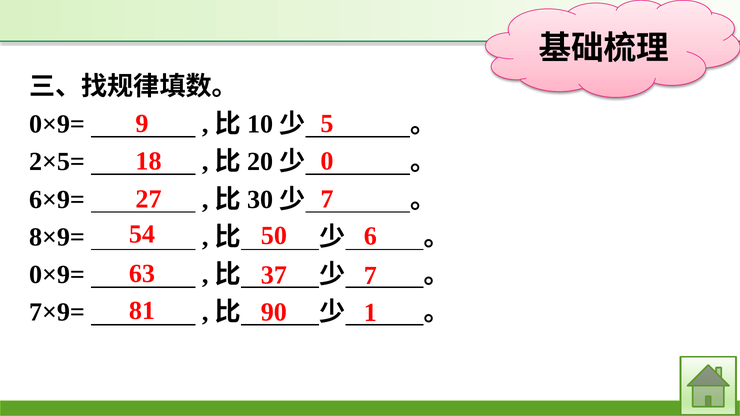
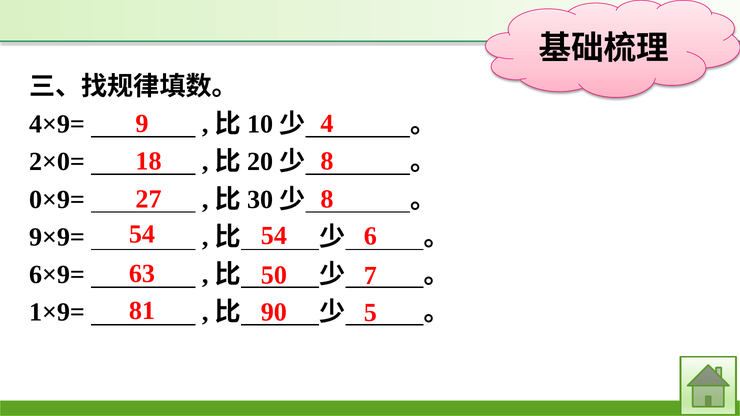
5: 5 -> 4
0×9= at (57, 124): 0×9= -> 4×9=
18 0: 0 -> 8
2×5=: 2×5= -> 2×0=
27 7: 7 -> 8
6×9=: 6×9= -> 0×9=
54 50: 50 -> 54
8×9=: 8×9= -> 9×9=
37: 37 -> 50
0×9= at (57, 275): 0×9= -> 6×9=
1: 1 -> 5
7×9=: 7×9= -> 1×9=
